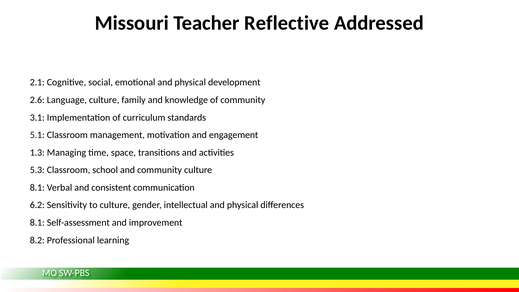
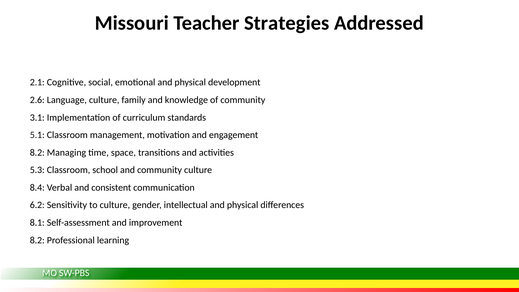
Reflective: Reflective -> Strategies
1.3 at (37, 152): 1.3 -> 8.2
8.1 at (37, 188): 8.1 -> 8.4
